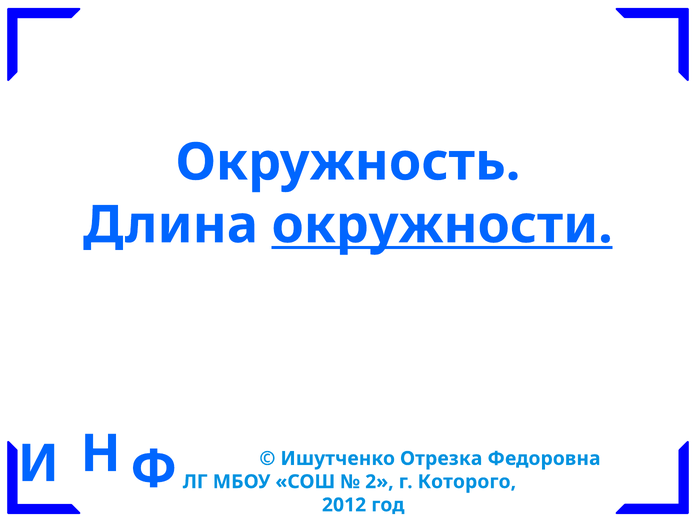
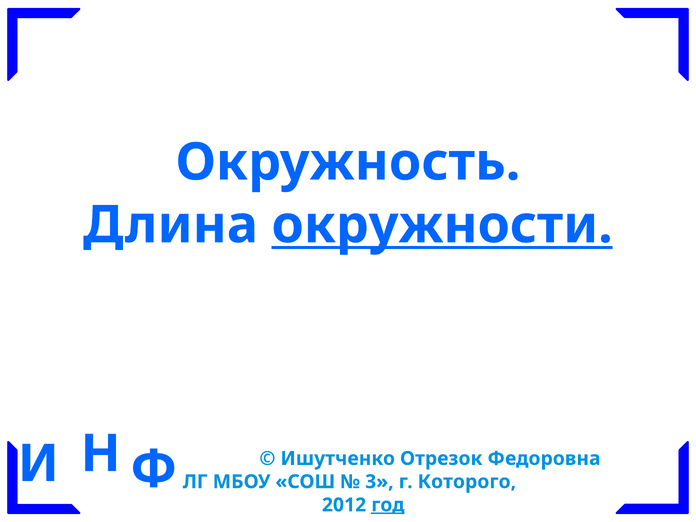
Отрезка: Отрезка -> Отрезок
2: 2 -> 3
год underline: none -> present
